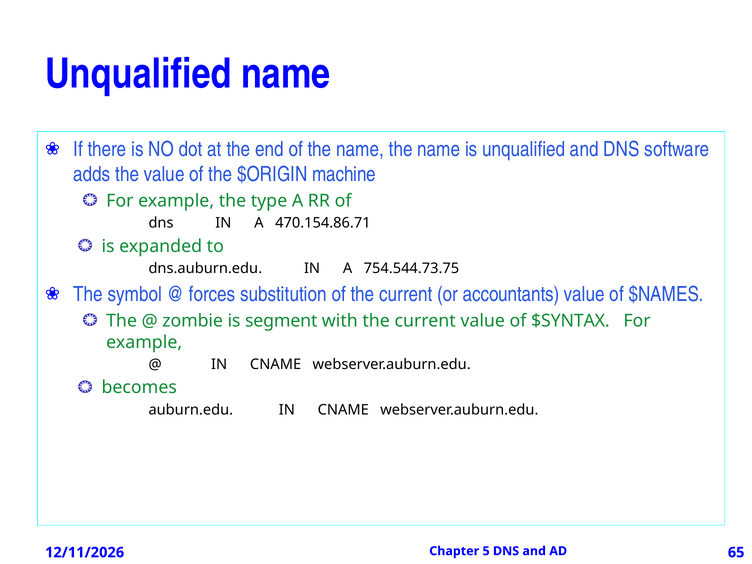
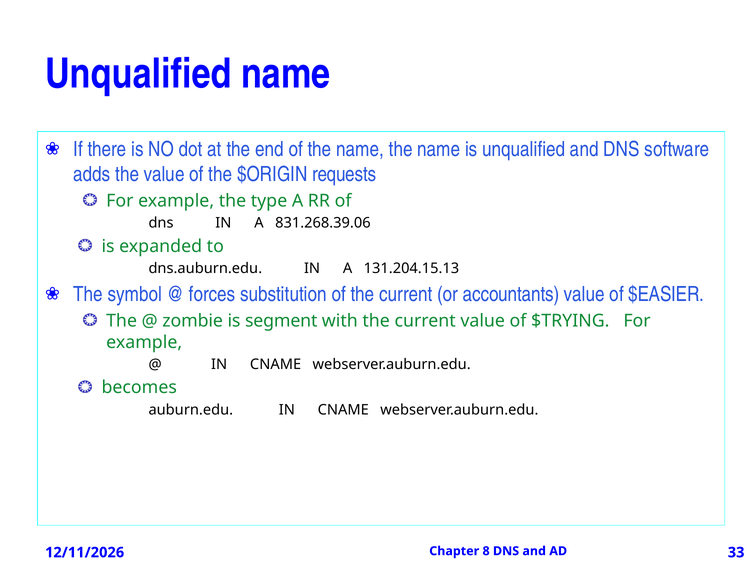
machine: machine -> requests
470.154.86.71: 470.154.86.71 -> 831.268.39.06
754.544.73.75: 754.544.73.75 -> 131.204.15.13
$NAMES: $NAMES -> $EASIER
$SYNTAX: $SYNTAX -> $TRYING
5: 5 -> 8
65: 65 -> 33
